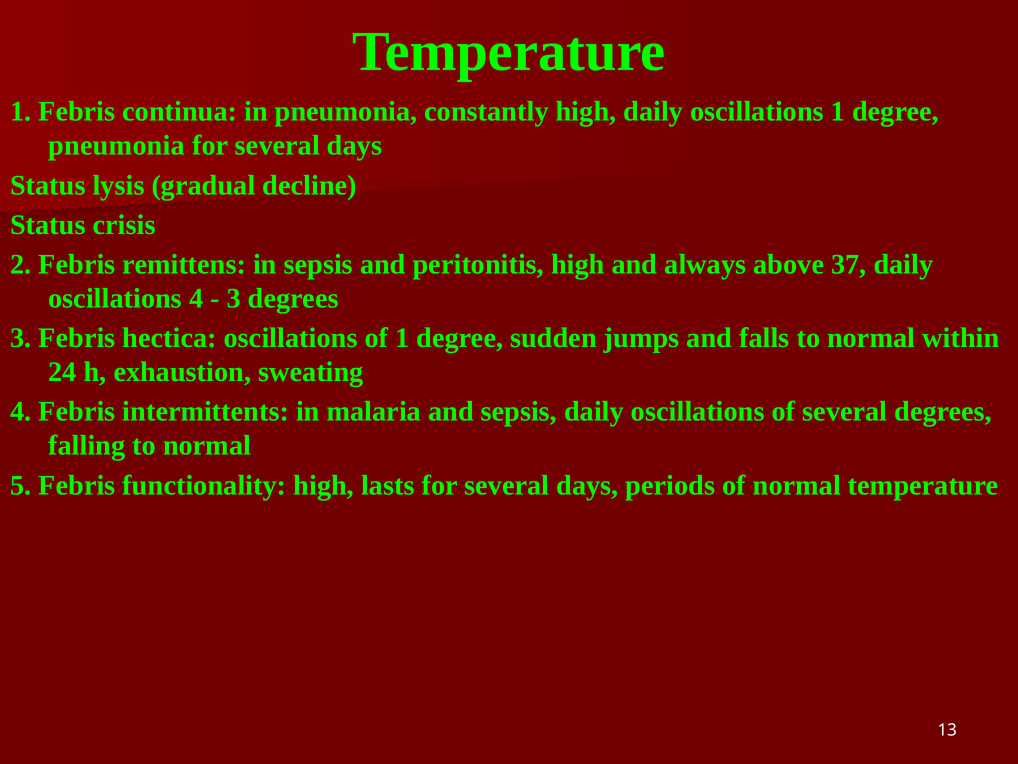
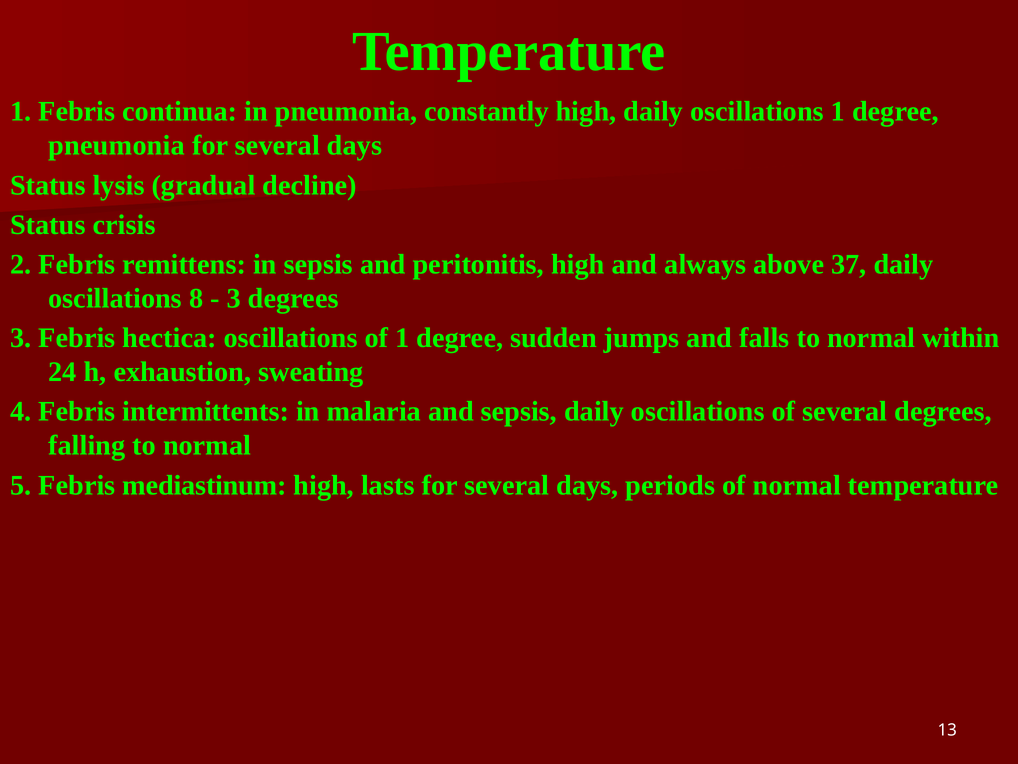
oscillations 4: 4 -> 8
functionality: functionality -> mediastinum
